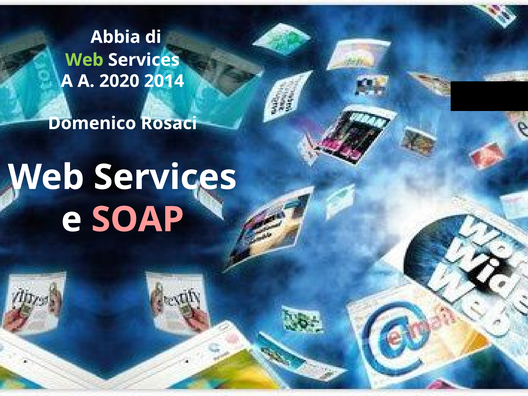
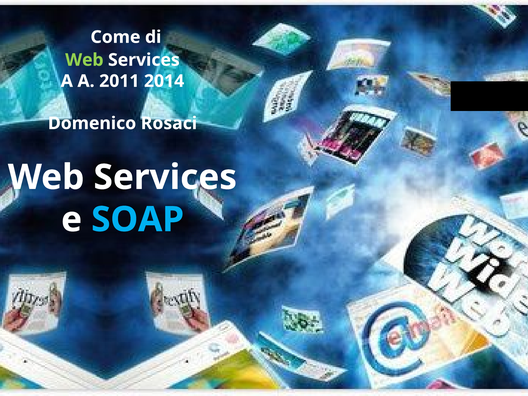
Abbia: Abbia -> Come
2020: 2020 -> 2011
SOAP colour: pink -> light blue
